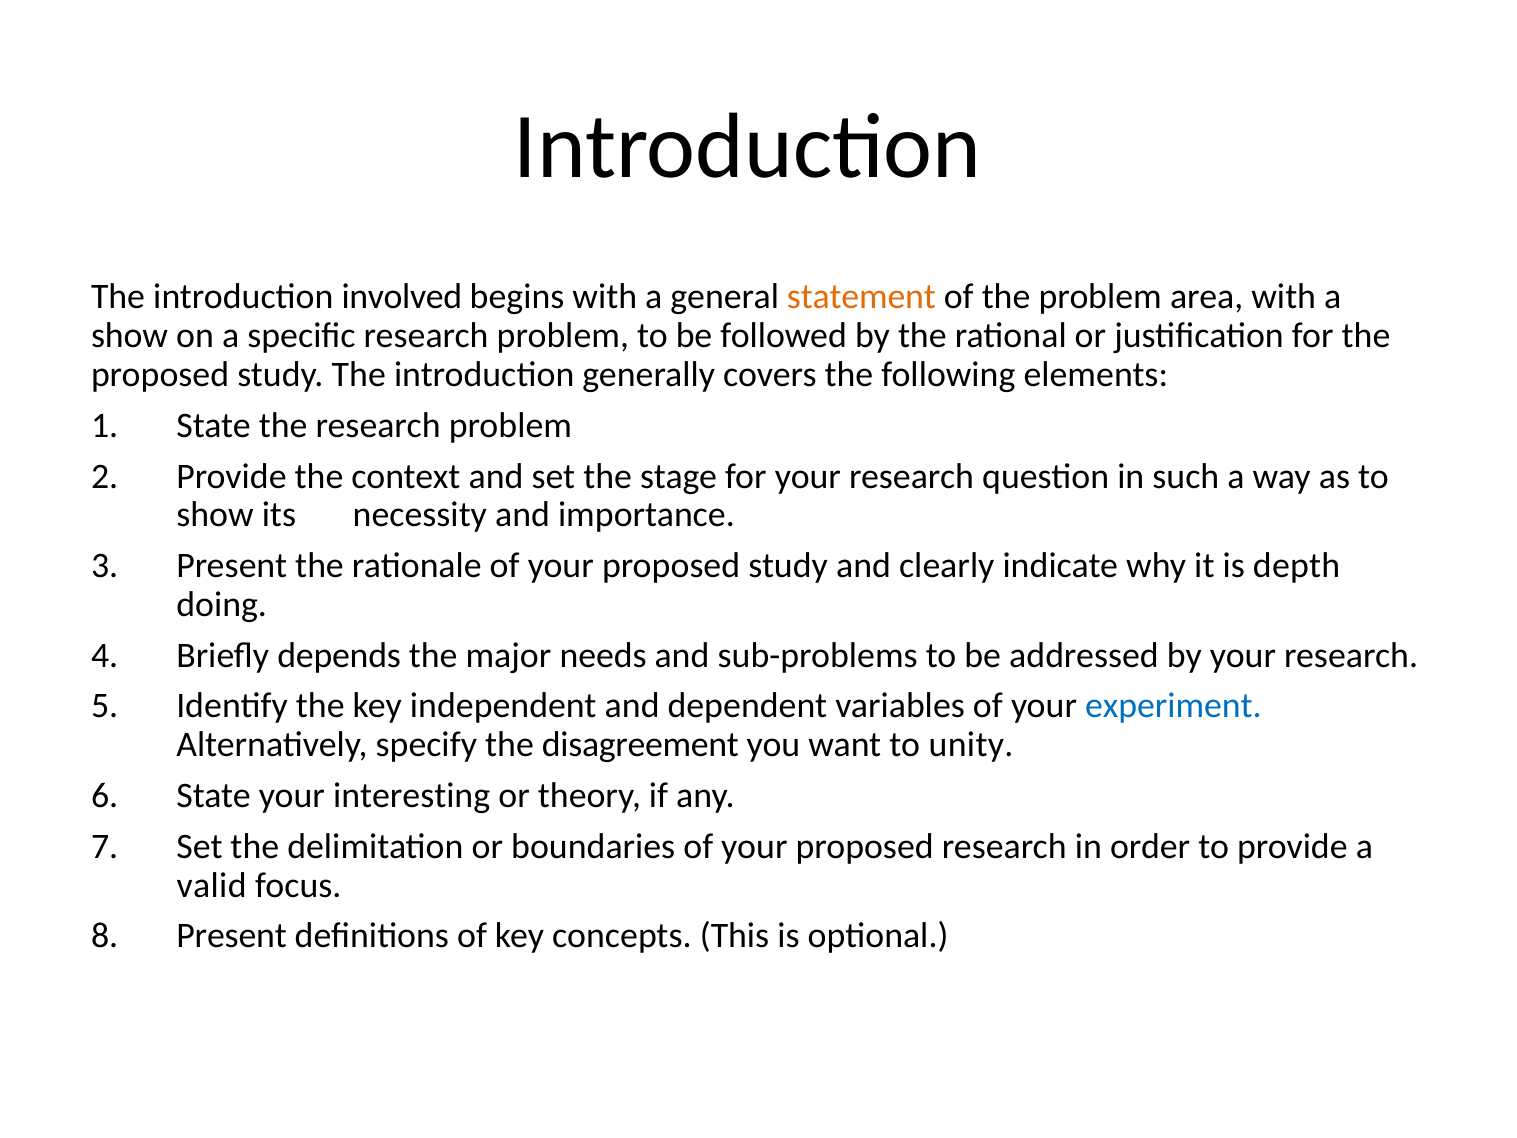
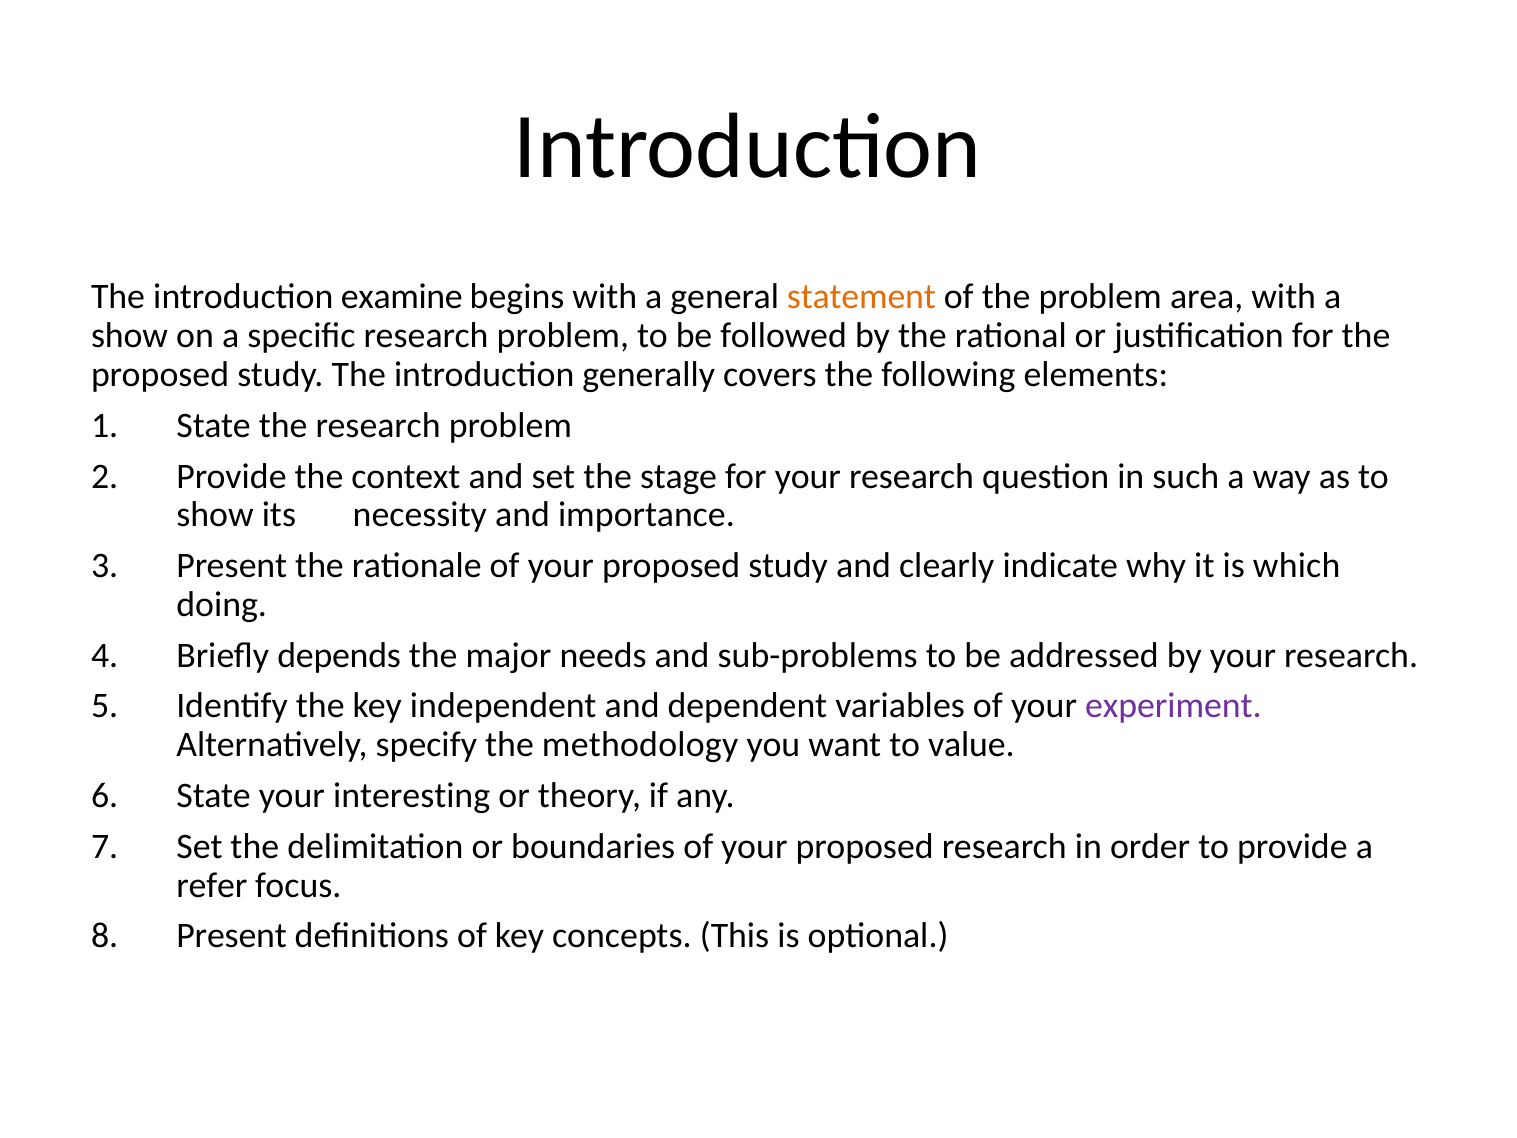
involved: involved -> examine
depth: depth -> which
experiment colour: blue -> purple
disagreement: disagreement -> methodology
unity: unity -> value
valid: valid -> refer
